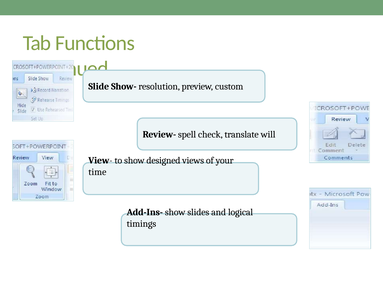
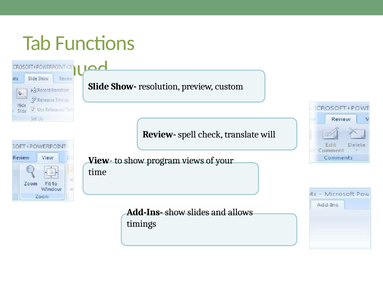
designed: designed -> program
logical: logical -> allows
